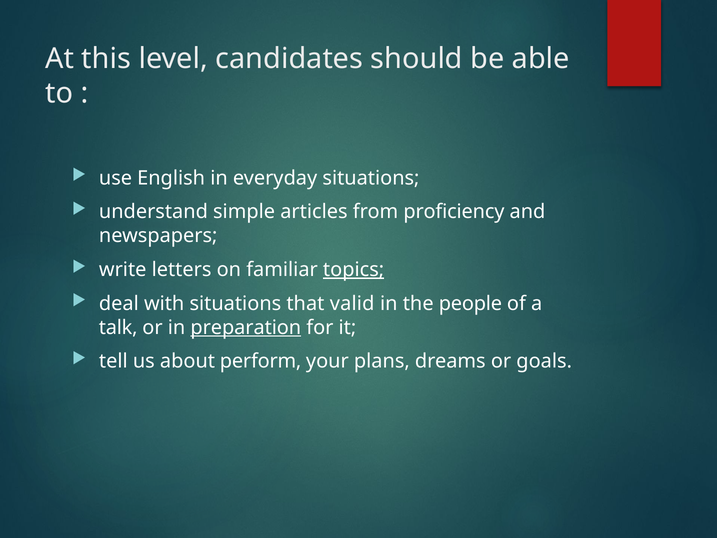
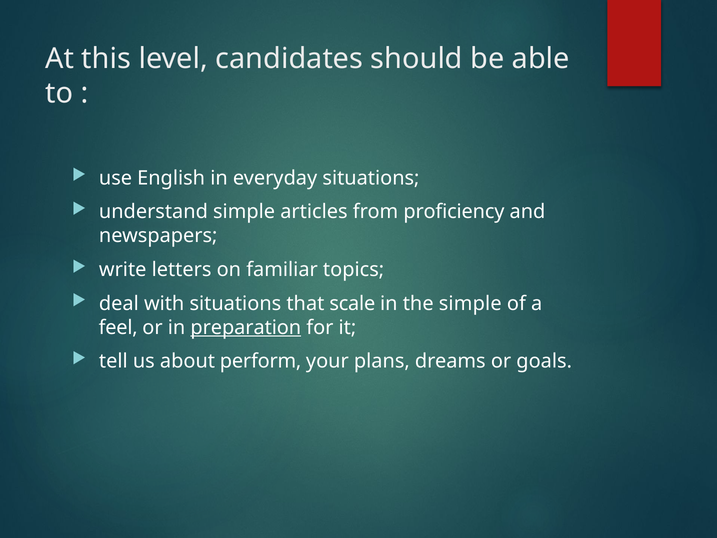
topics underline: present -> none
valid: valid -> scale
the people: people -> simple
talk: talk -> feel
